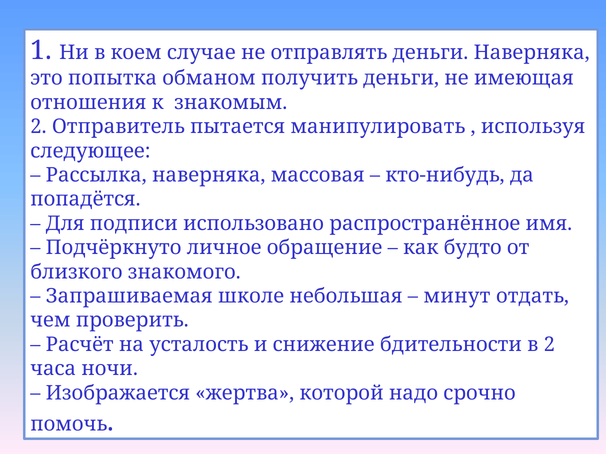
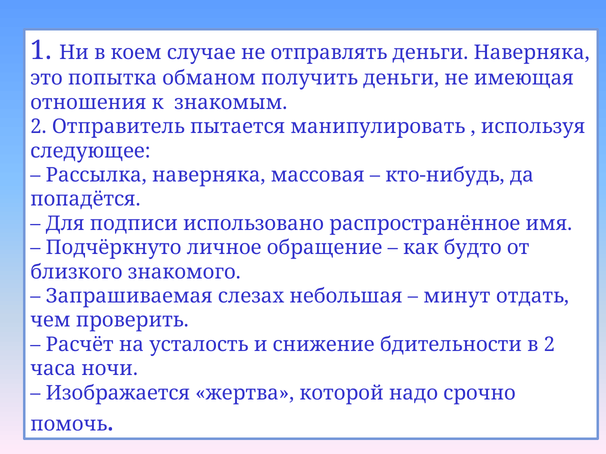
школе: школе -> слезах
